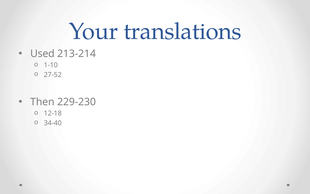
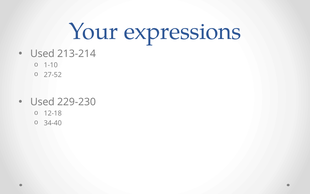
translations: translations -> expressions
Then at (42, 102): Then -> Used
